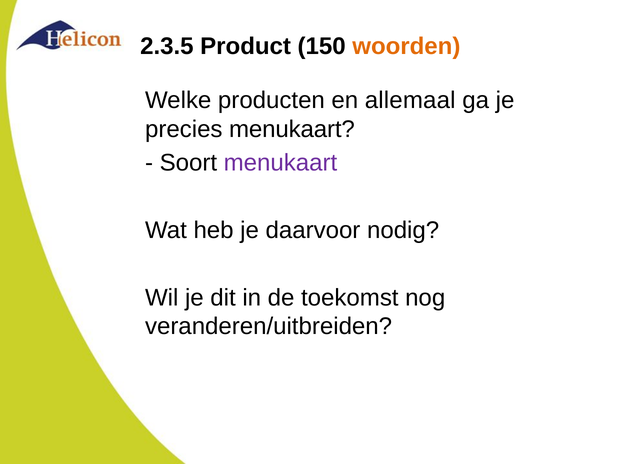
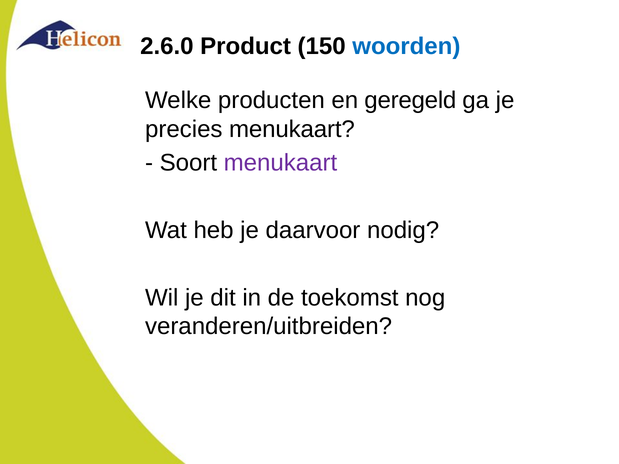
2.3.5: 2.3.5 -> 2.6.0
woorden colour: orange -> blue
allemaal: allemaal -> geregeld
